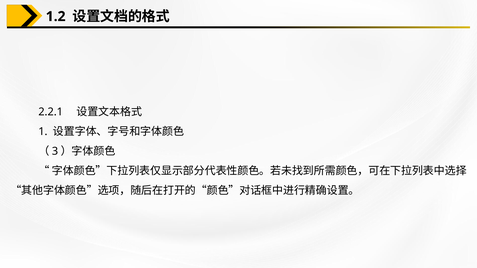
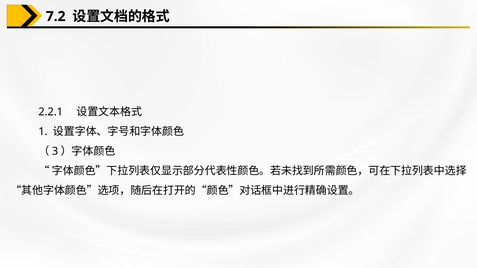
1.2: 1.2 -> 7.2
